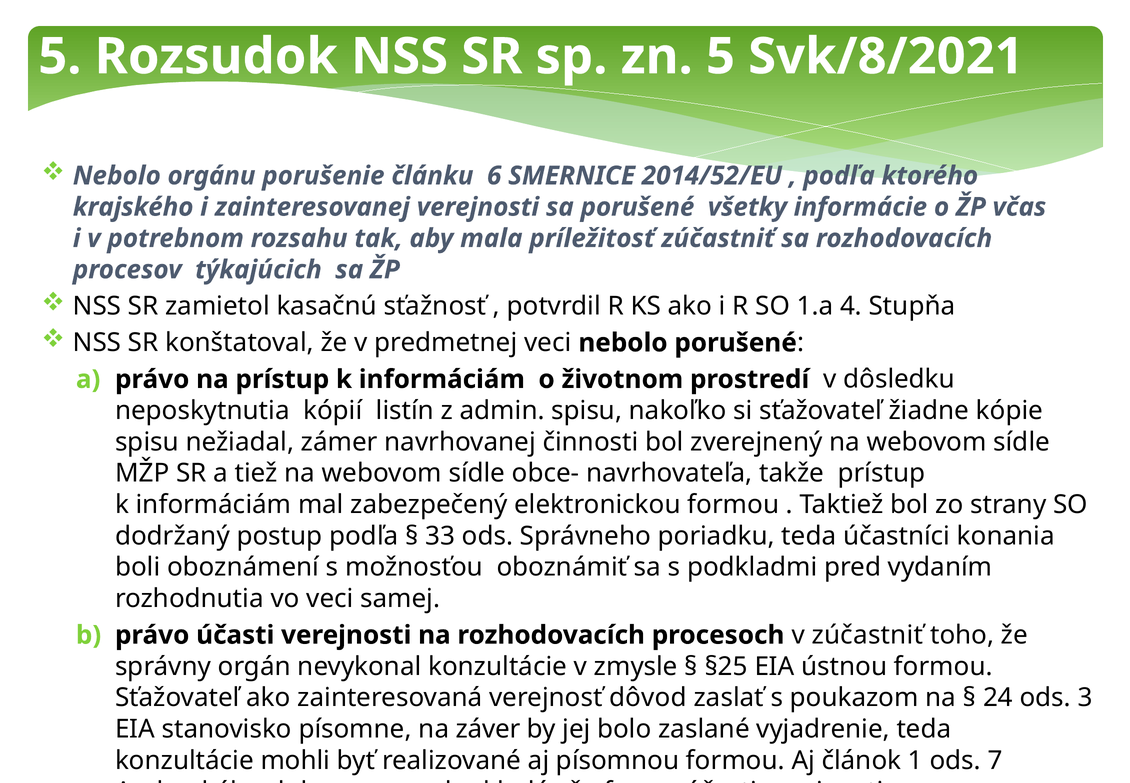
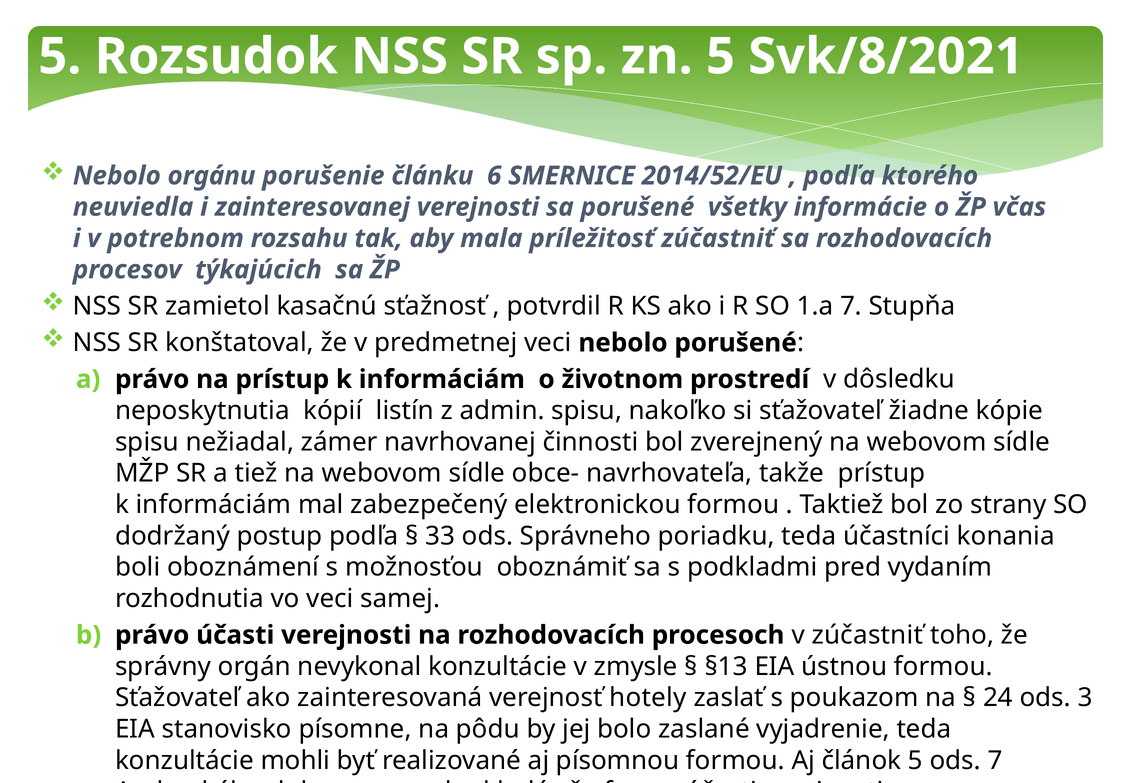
krajského: krajského -> neuviedla
1.a 4: 4 -> 7
§25: §25 -> §13
dôvod: dôvod -> hotely
záver: záver -> pôdu
článok 1: 1 -> 5
